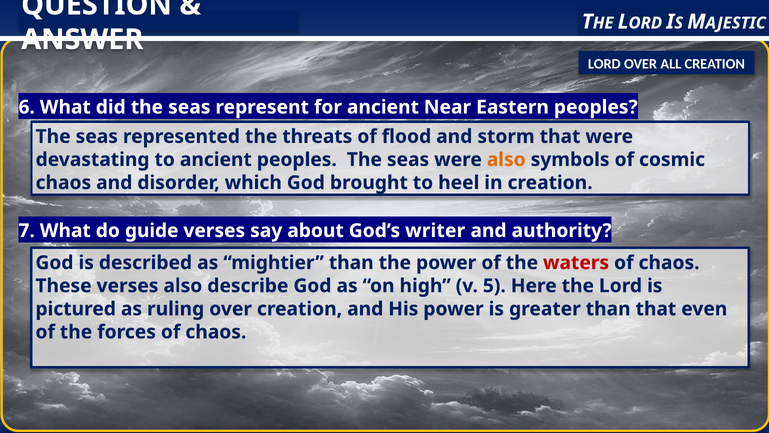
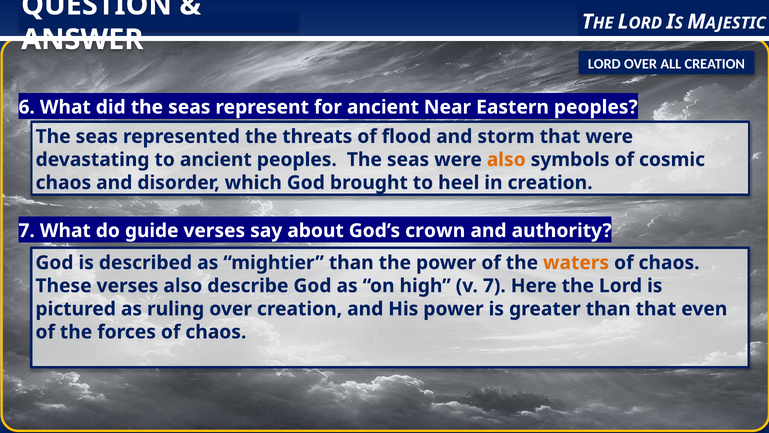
writer: writer -> crown
waters colour: red -> orange
v 5: 5 -> 7
